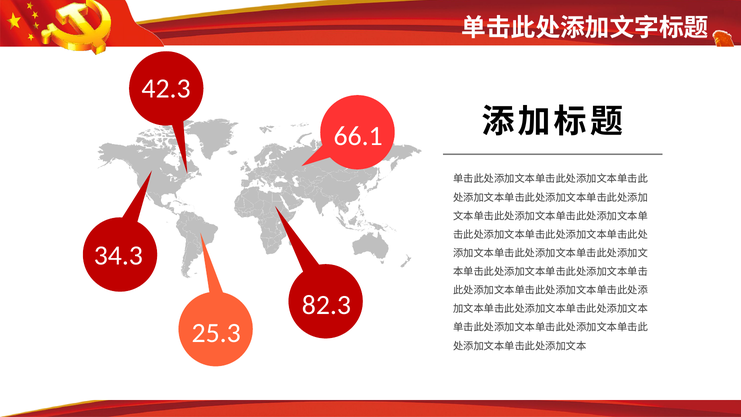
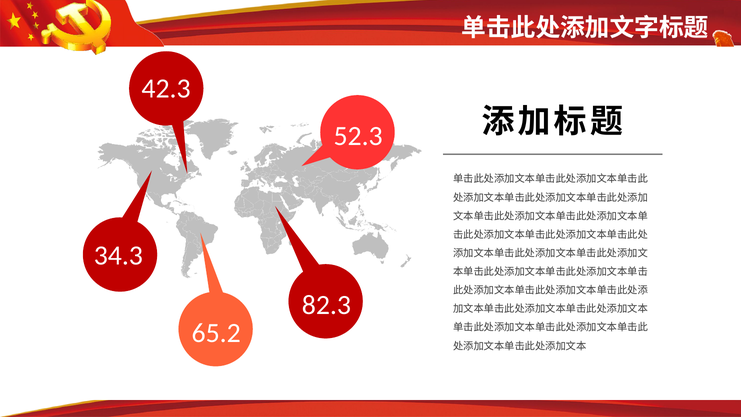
66.1: 66.1 -> 52.3
25.3: 25.3 -> 65.2
